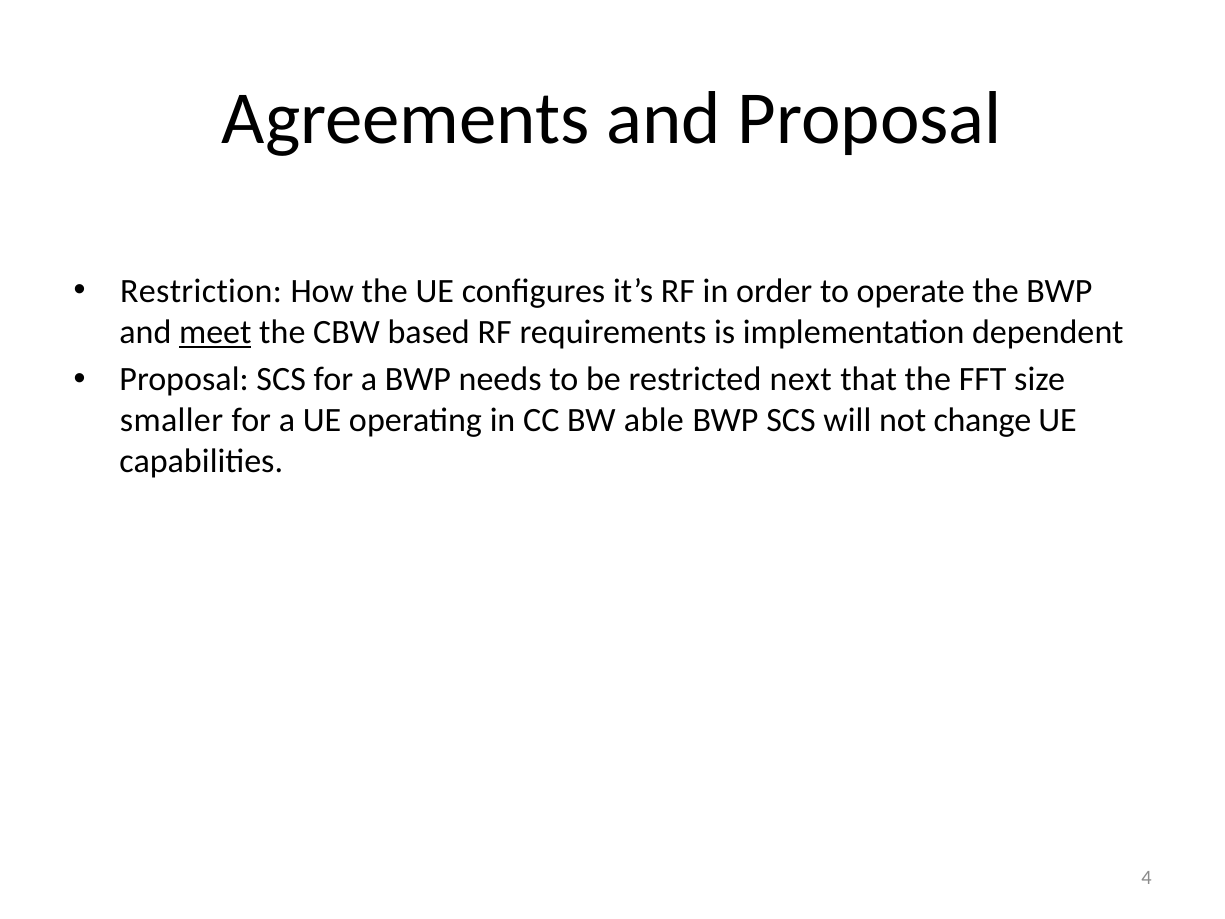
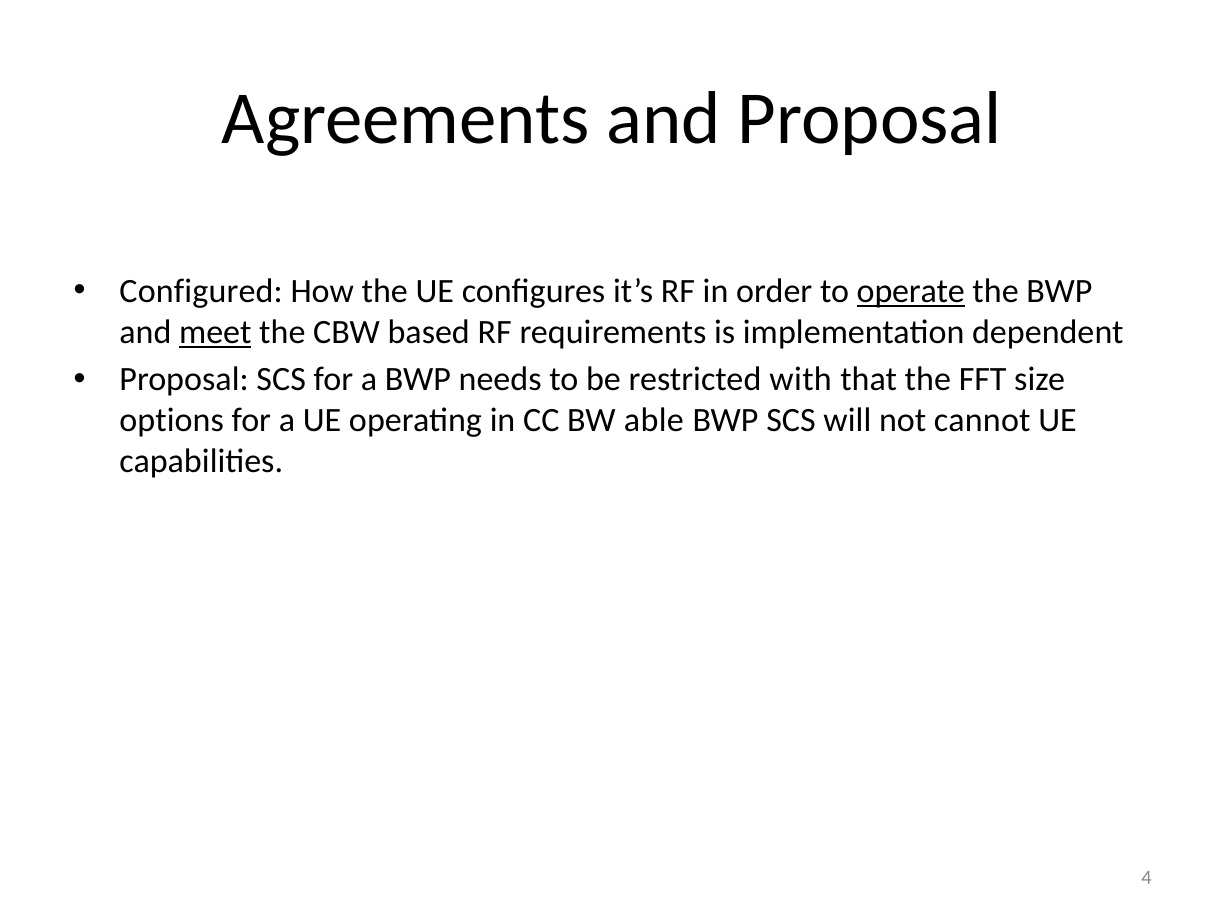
Restriction: Restriction -> Configured
operate underline: none -> present
next: next -> with
smaller: smaller -> options
change: change -> cannot
